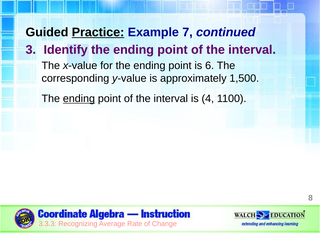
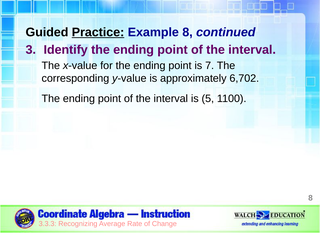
Example 7: 7 -> 8
6: 6 -> 7
1,500: 1,500 -> 6,702
ending at (79, 99) underline: present -> none
4: 4 -> 5
